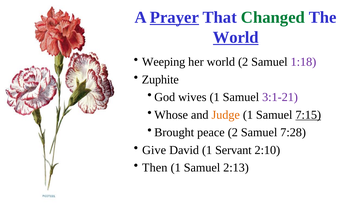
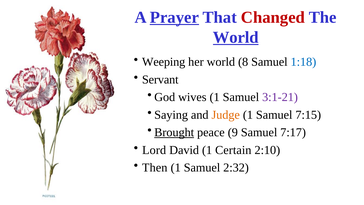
Changed colour: green -> red
world 2: 2 -> 8
1:18 colour: purple -> blue
Zuphite: Zuphite -> Servant
Whose: Whose -> Saying
7:15 underline: present -> none
Brought underline: none -> present
peace 2: 2 -> 9
7:28: 7:28 -> 7:17
Give: Give -> Lord
Servant: Servant -> Certain
2:13: 2:13 -> 2:32
